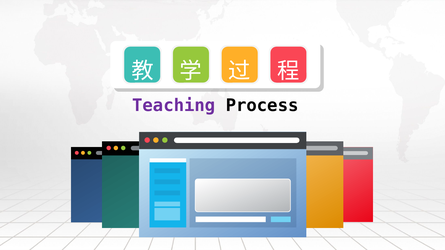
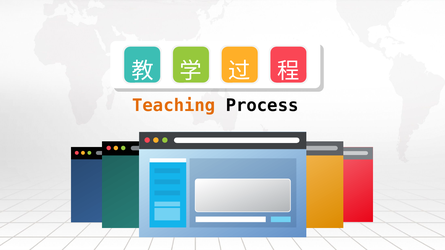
Teaching colour: purple -> orange
